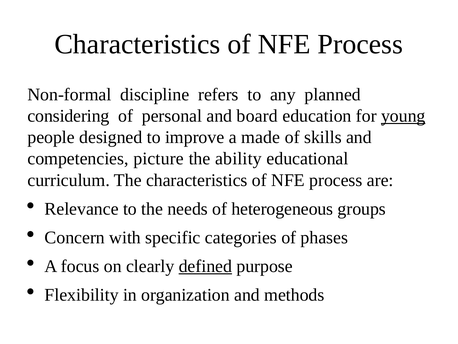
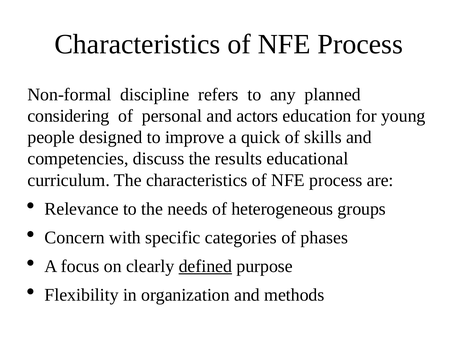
board: board -> actors
young underline: present -> none
made: made -> quick
picture: picture -> discuss
ability: ability -> results
